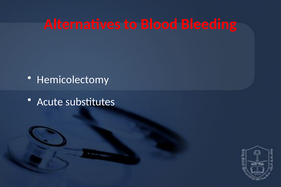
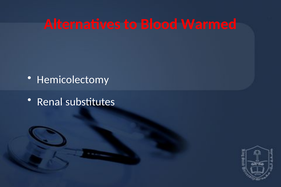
Bleeding: Bleeding -> Warmed
Acute: Acute -> Renal
